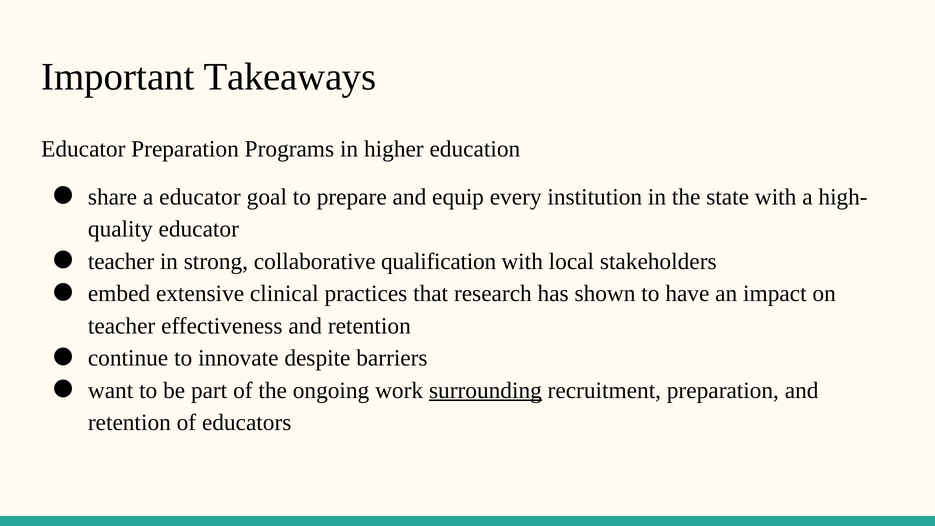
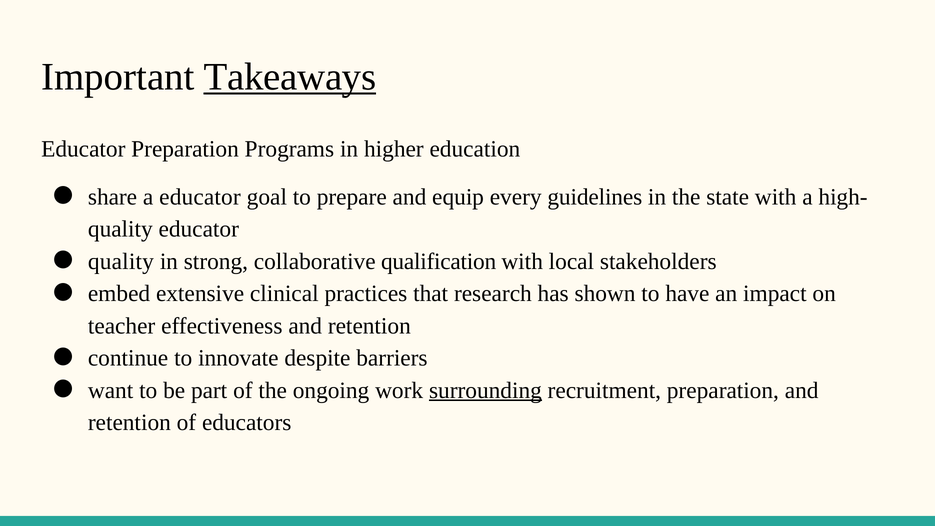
Takeaways underline: none -> present
institution: institution -> guidelines
teacher at (121, 261): teacher -> quality
